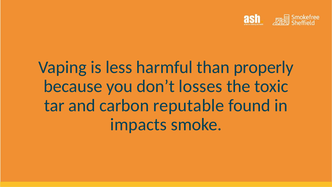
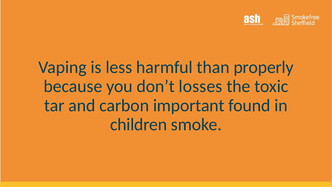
reputable: reputable -> important
impacts: impacts -> children
